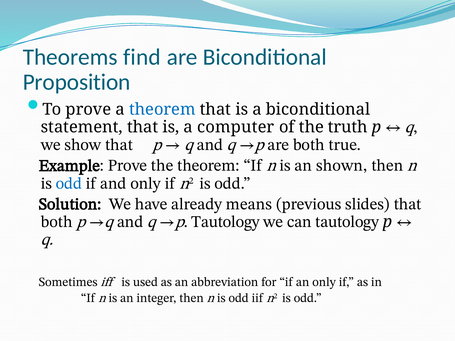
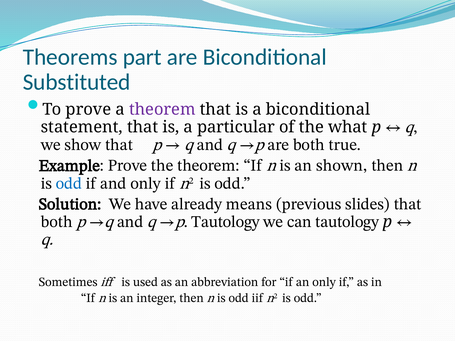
find: find -> part
Proposition: Proposition -> Substituted
theorem at (162, 110) colour: blue -> purple
computer: computer -> particular
truth: truth -> what
